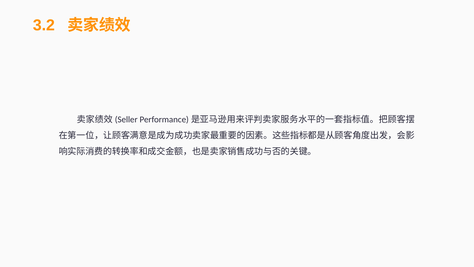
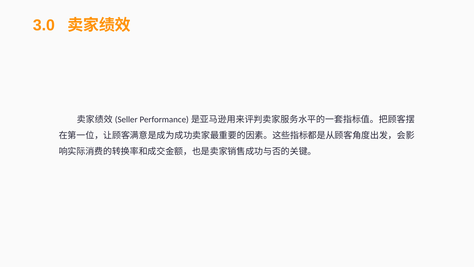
3.2: 3.2 -> 3.0
